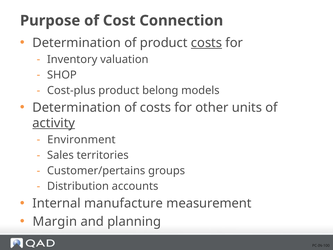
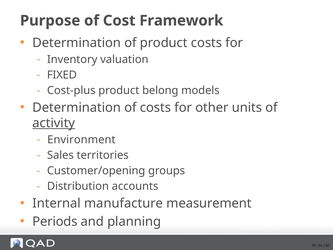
Connection: Connection -> Framework
costs at (207, 43) underline: present -> none
SHOP: SHOP -> FIXED
Customer/pertains: Customer/pertains -> Customer/opening
Margin: Margin -> Periods
